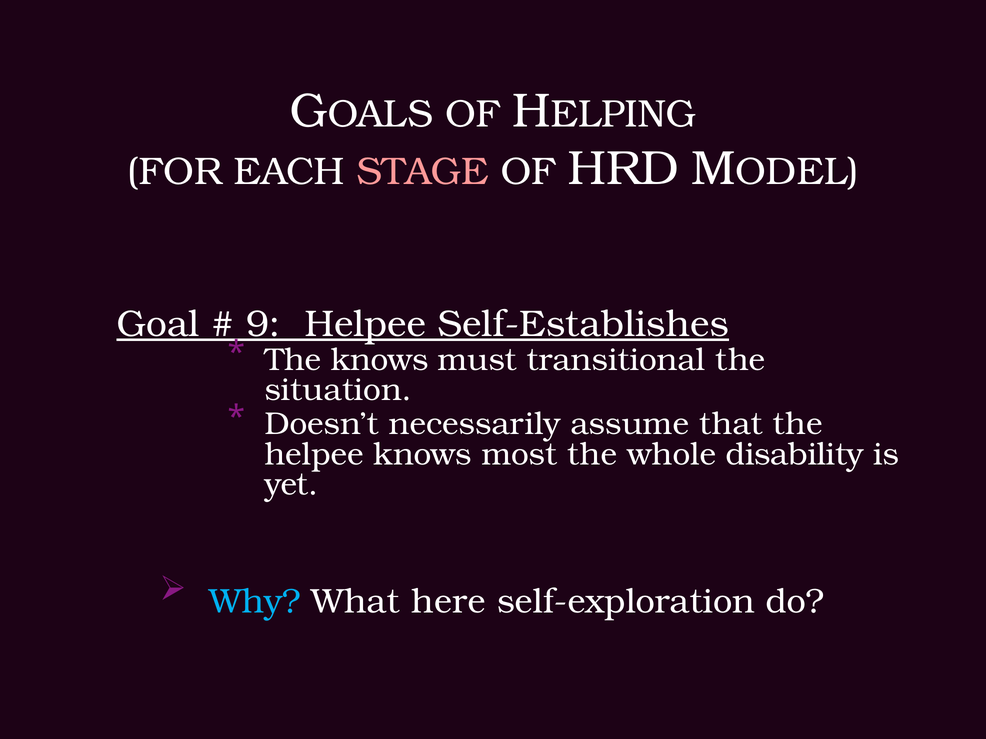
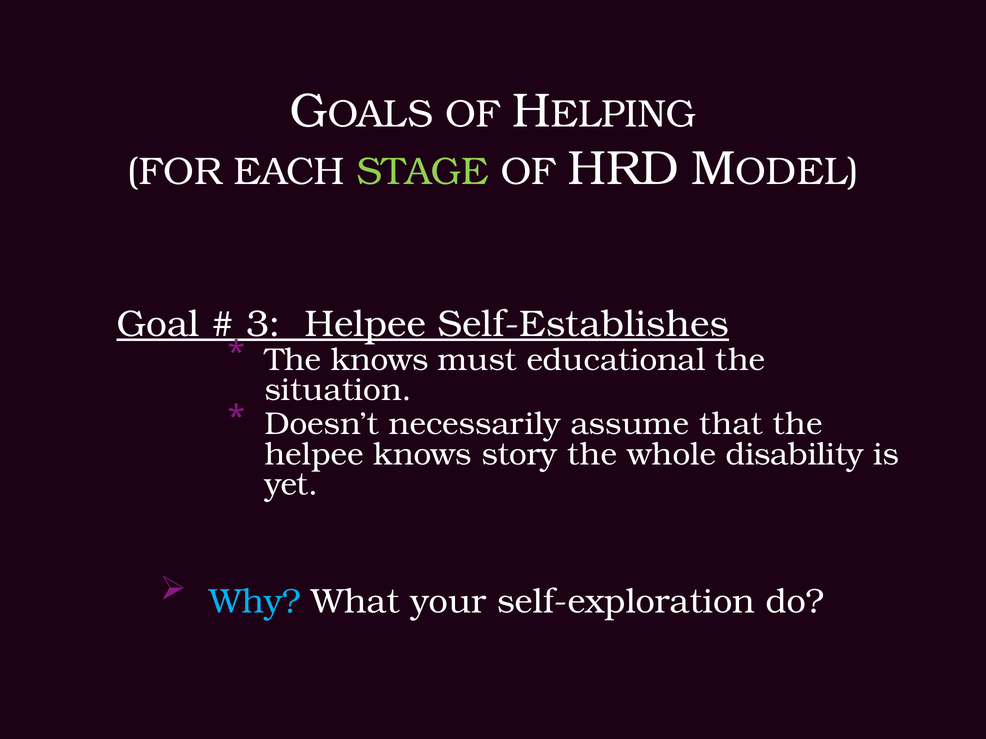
STAGE colour: pink -> light green
9: 9 -> 3
transitional: transitional -> educational
most: most -> story
here: here -> your
